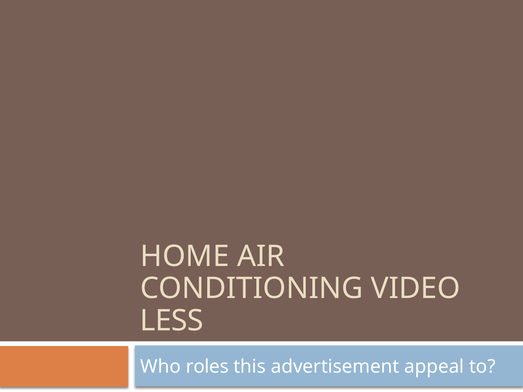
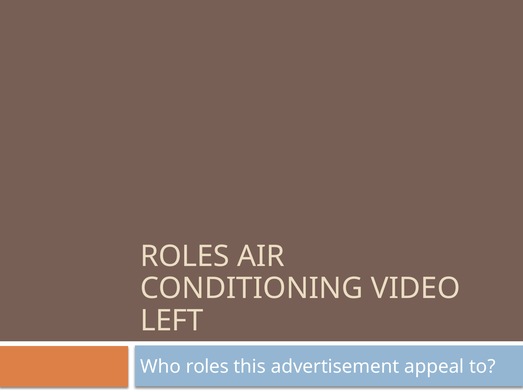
HOME at (185, 256): HOME -> ROLES
LESS: LESS -> LEFT
